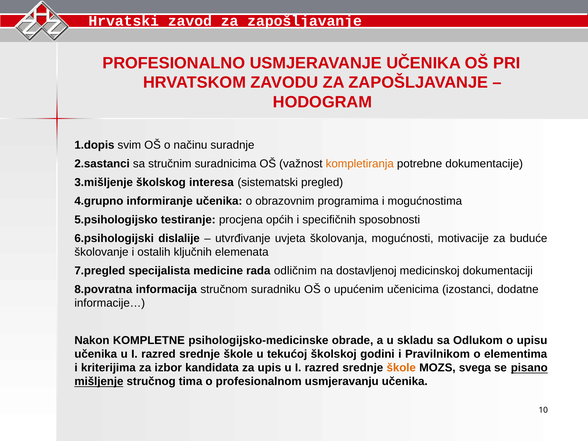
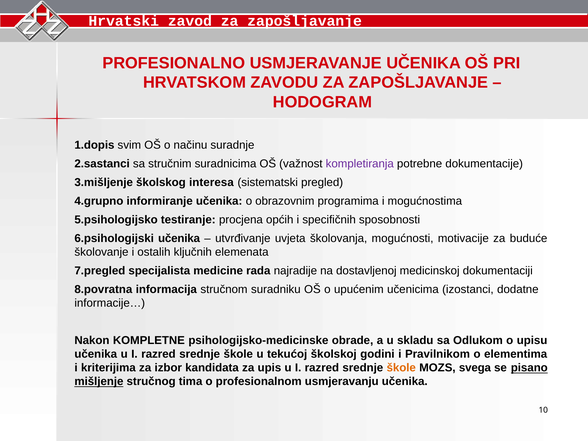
kompletiranja colour: orange -> purple
dislalije at (179, 238): dislalije -> učenika
odličnim: odličnim -> najradije
